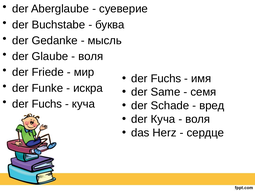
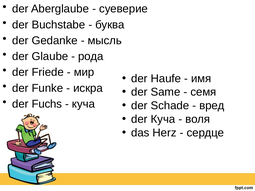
воля at (91, 56): воля -> рода
Fuchs at (166, 79): Fuchs -> Haufe
